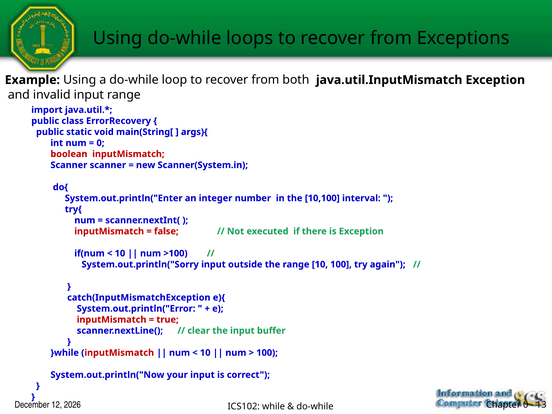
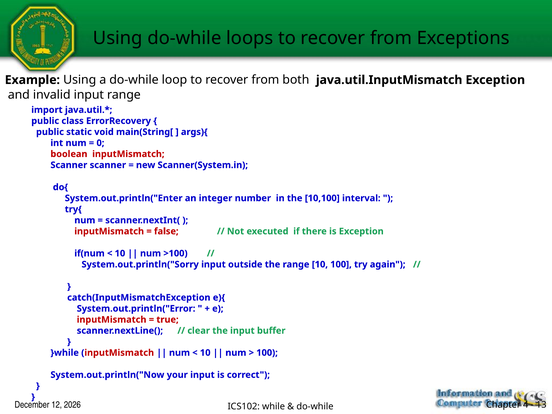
Chapter 0: 0 -> 4
